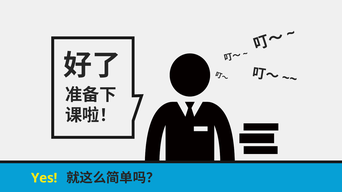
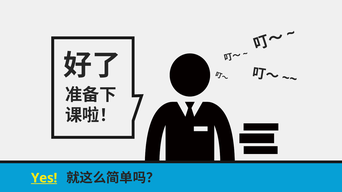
Yes underline: none -> present
